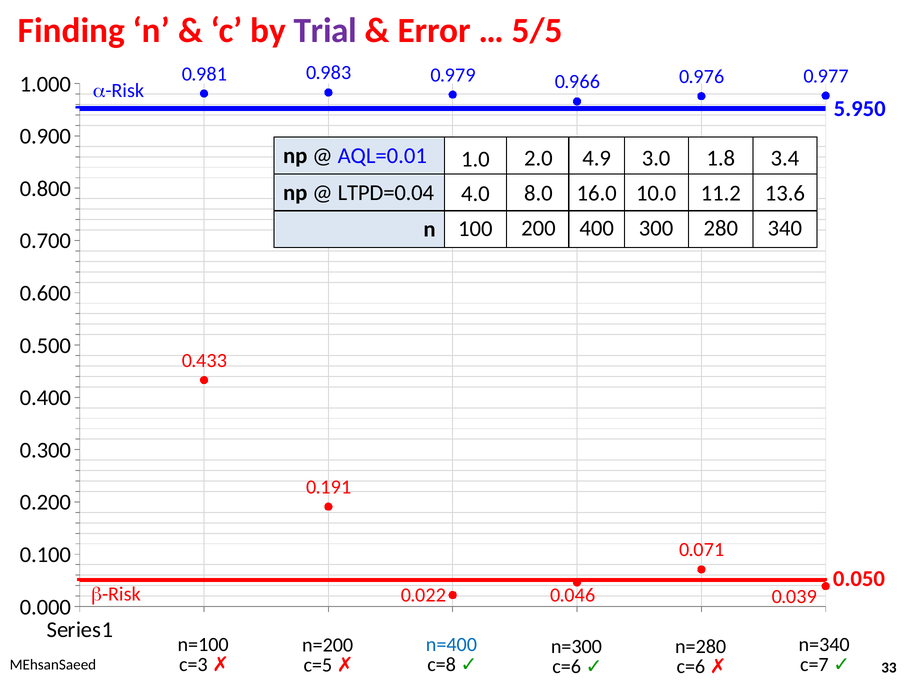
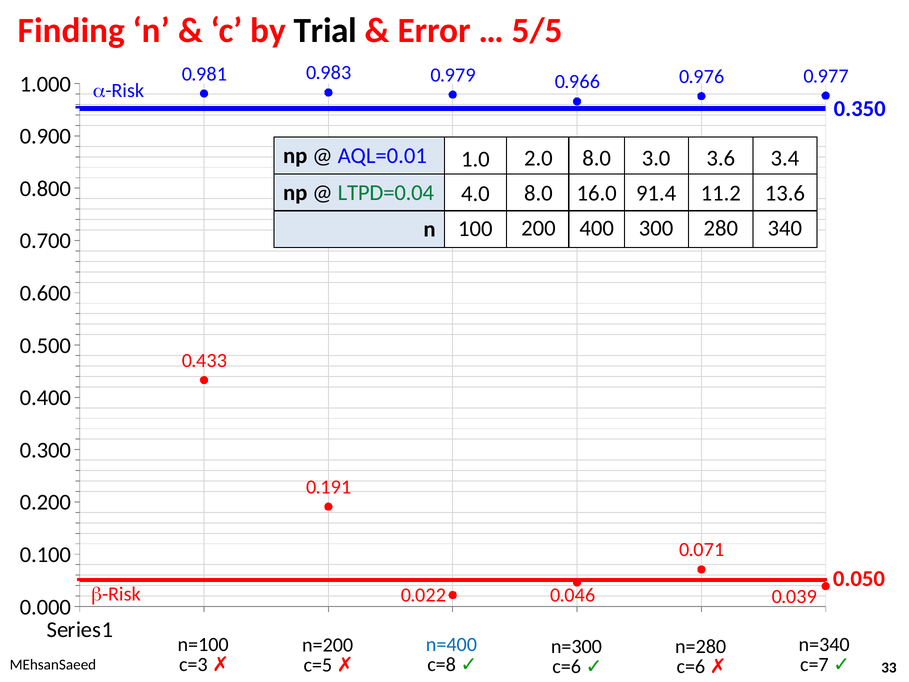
Trial colour: purple -> black
5.950: 5.950 -> 0.350
4.9 at (597, 158): 4.9 -> 8.0
1.8: 1.8 -> 3.6
LTPD=0.04 colour: black -> green
10.0: 10.0 -> 91.4
